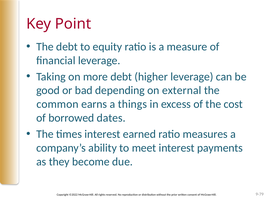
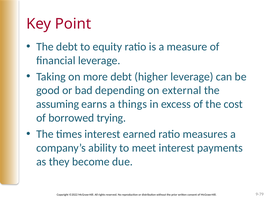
common: common -> assuming
dates: dates -> trying
